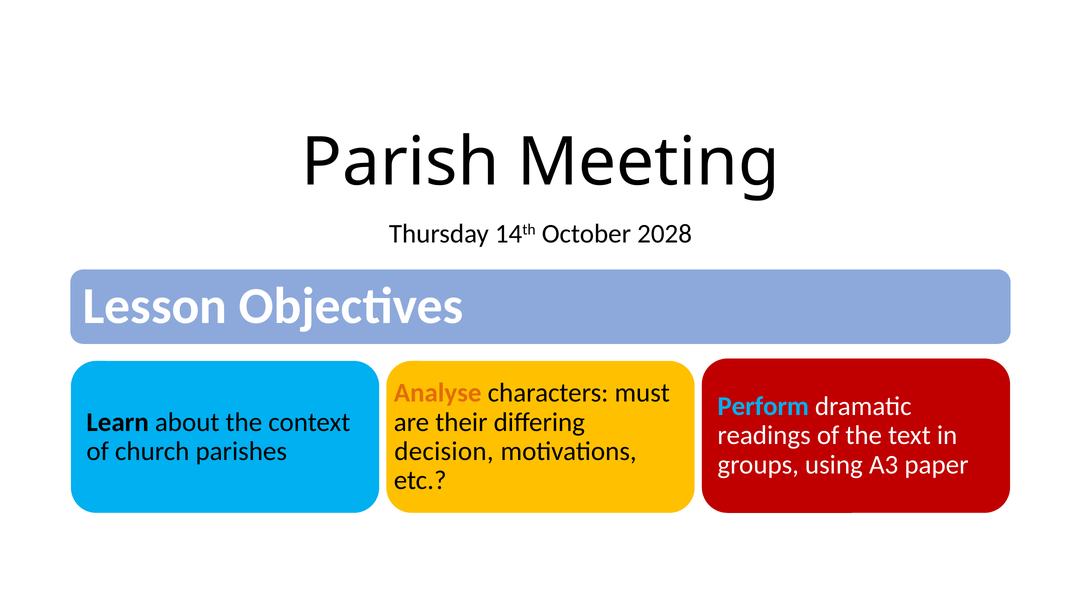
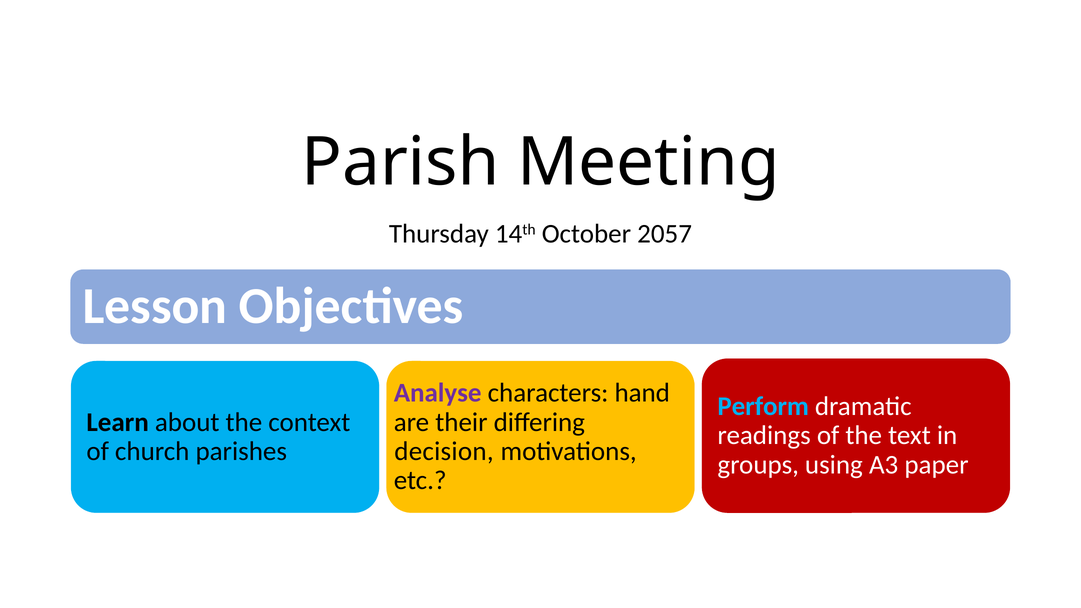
2028: 2028 -> 2057
Analyse colour: orange -> purple
must: must -> hand
